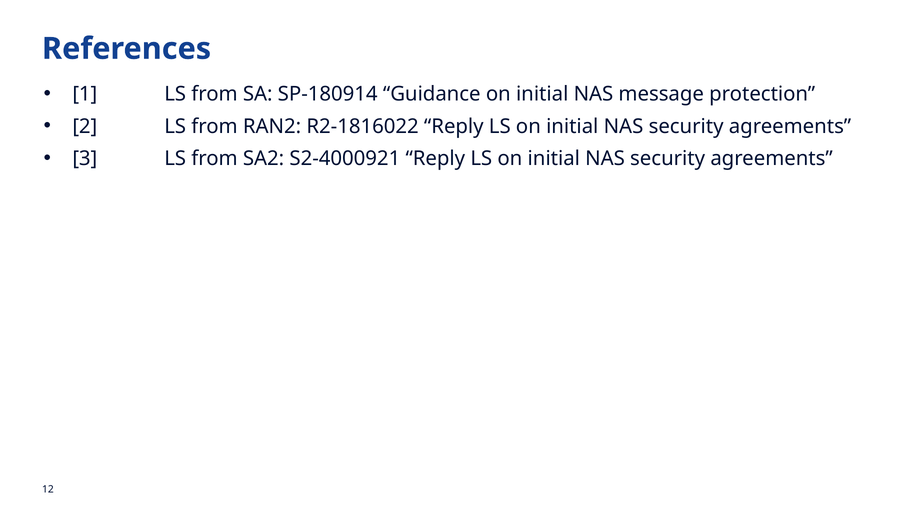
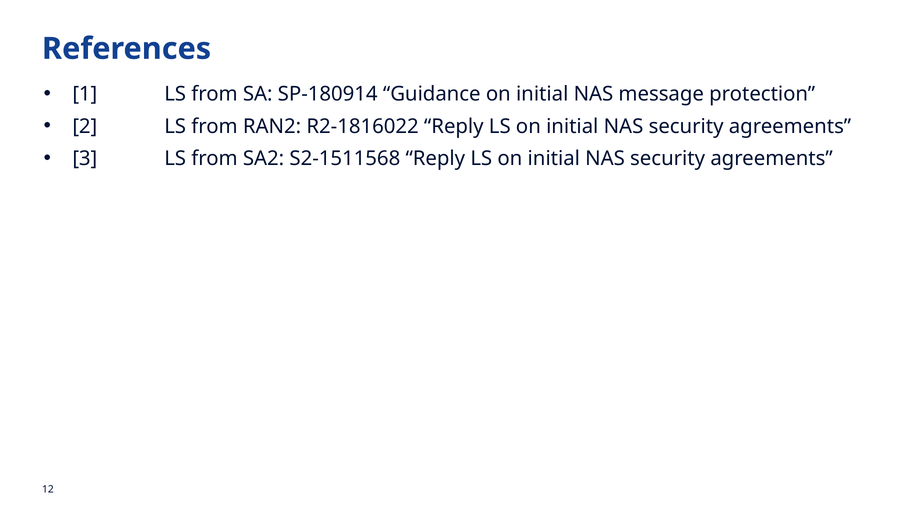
S2-4000921: S2-4000921 -> S2-1511568
